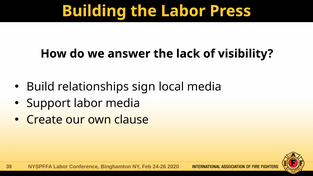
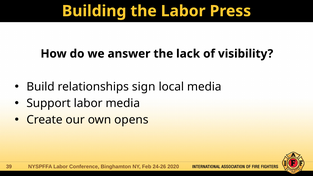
clause: clause -> opens
